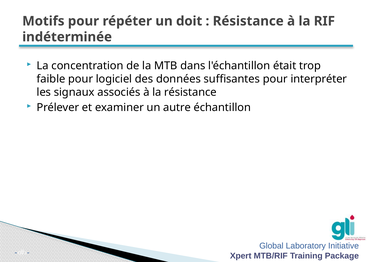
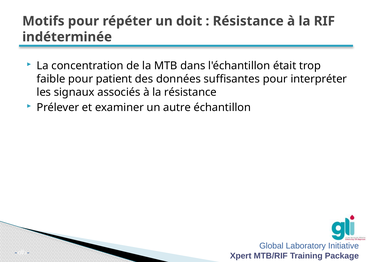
logiciel: logiciel -> patient
